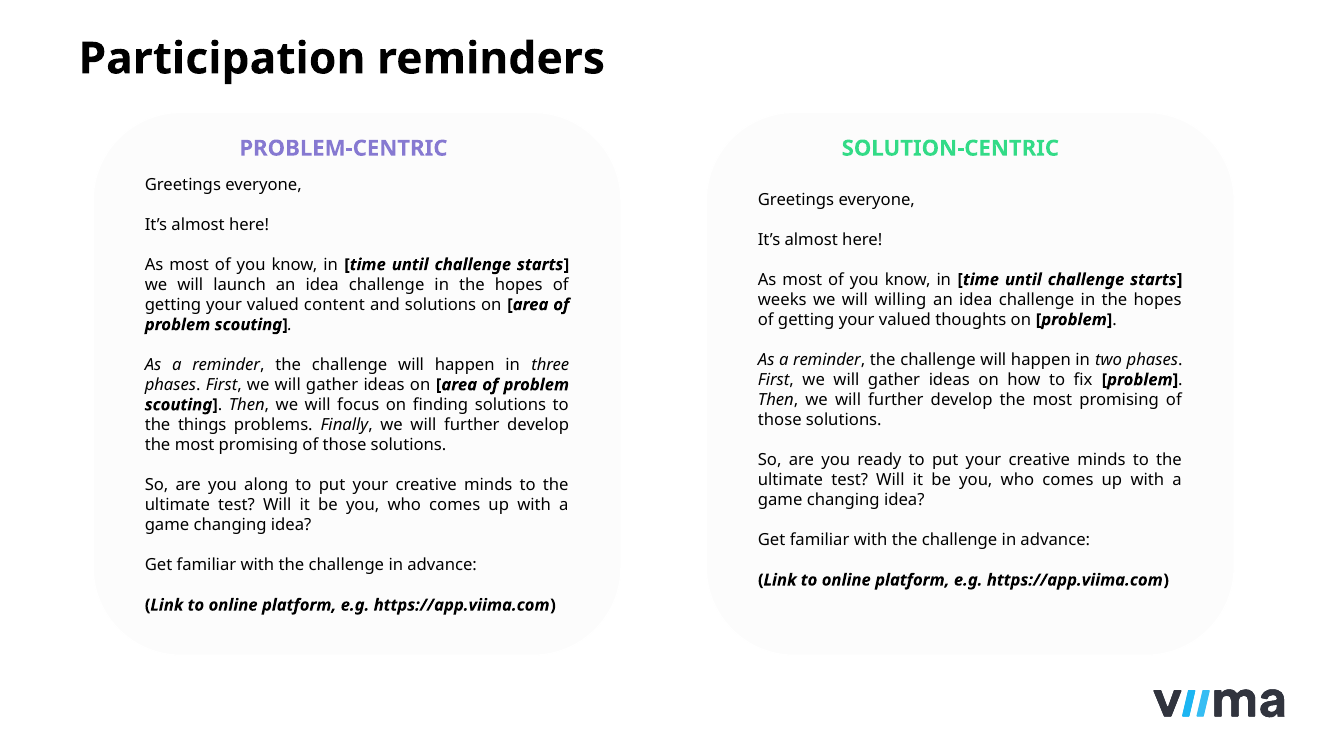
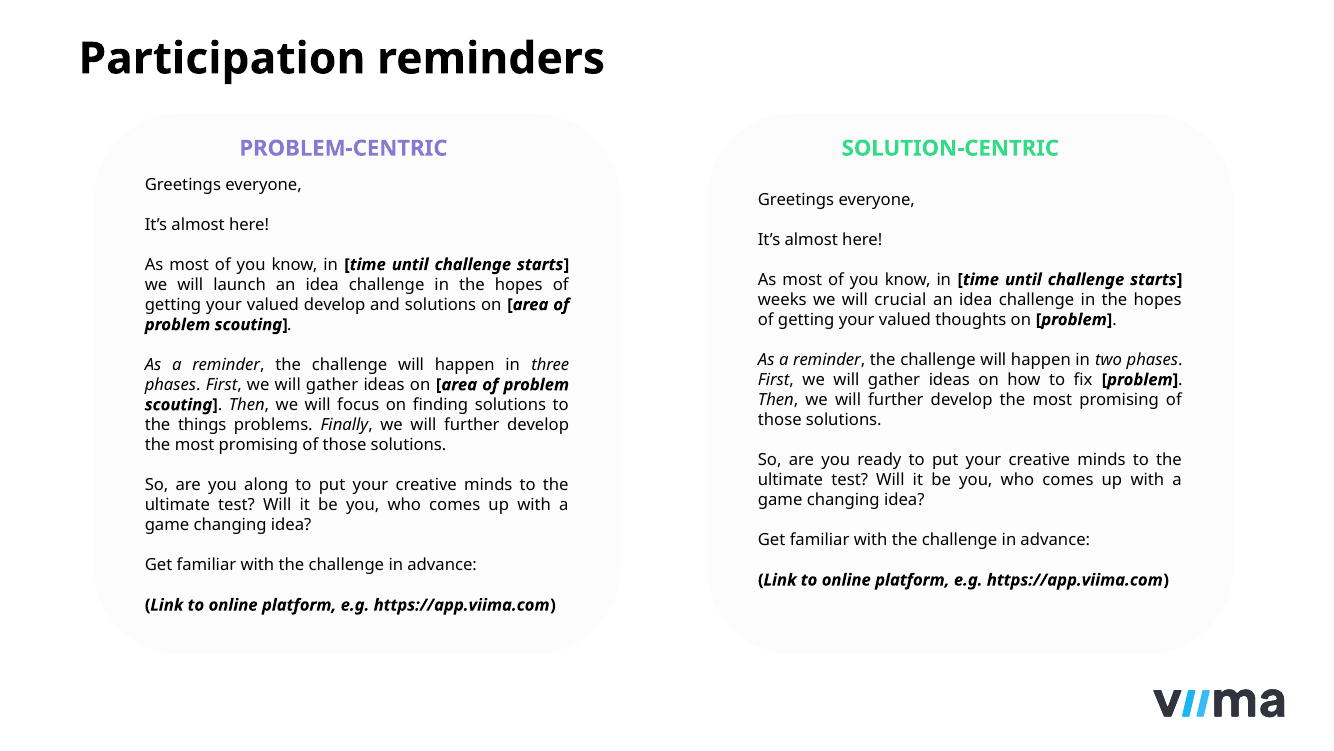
willing: willing -> crucial
valued content: content -> develop
